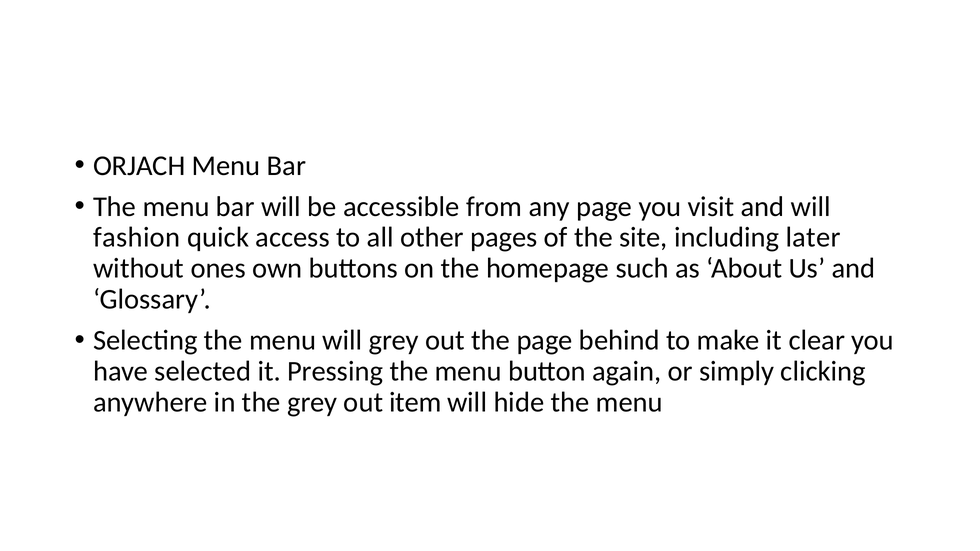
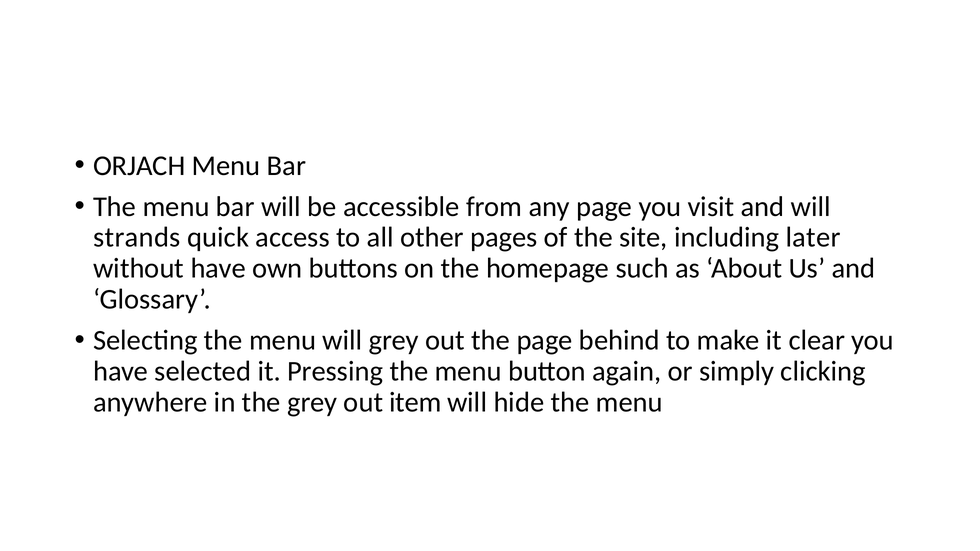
fashion: fashion -> strands
without ones: ones -> have
